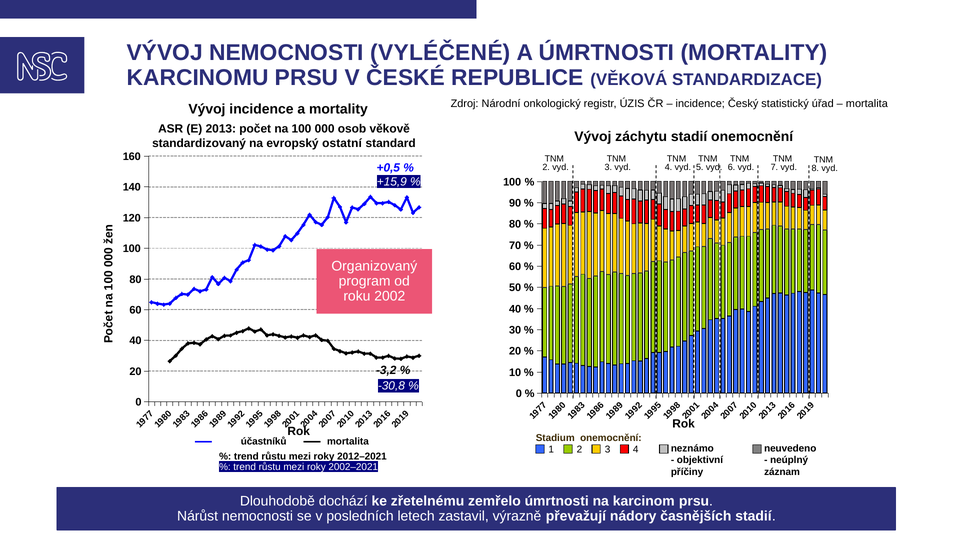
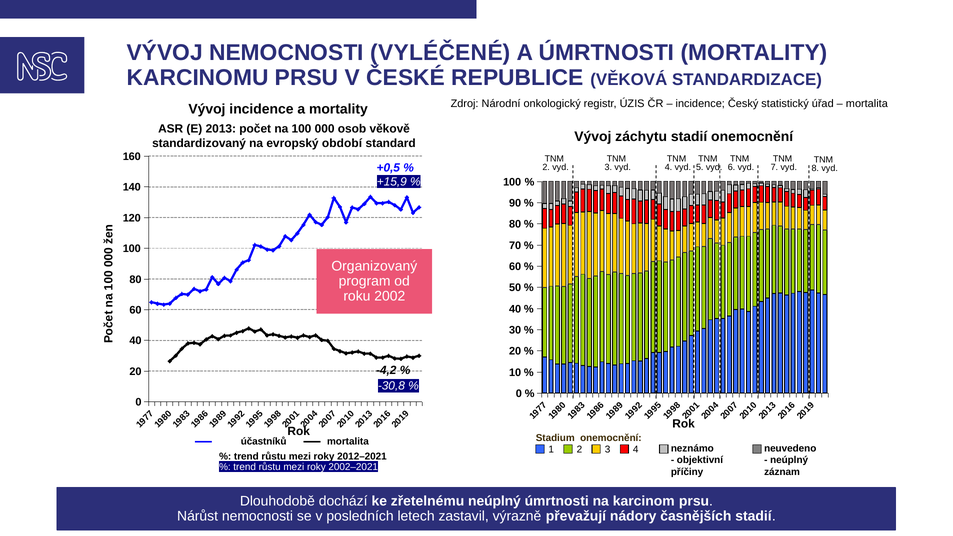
ostatní: ostatní -> období
-3,2: -3,2 -> -4,2
zřetelnému zemřelo: zemřelo -> neúplný
